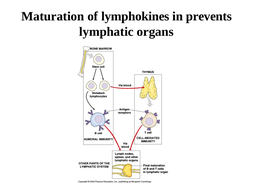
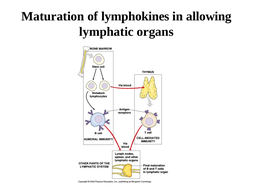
prevents: prevents -> allowing
